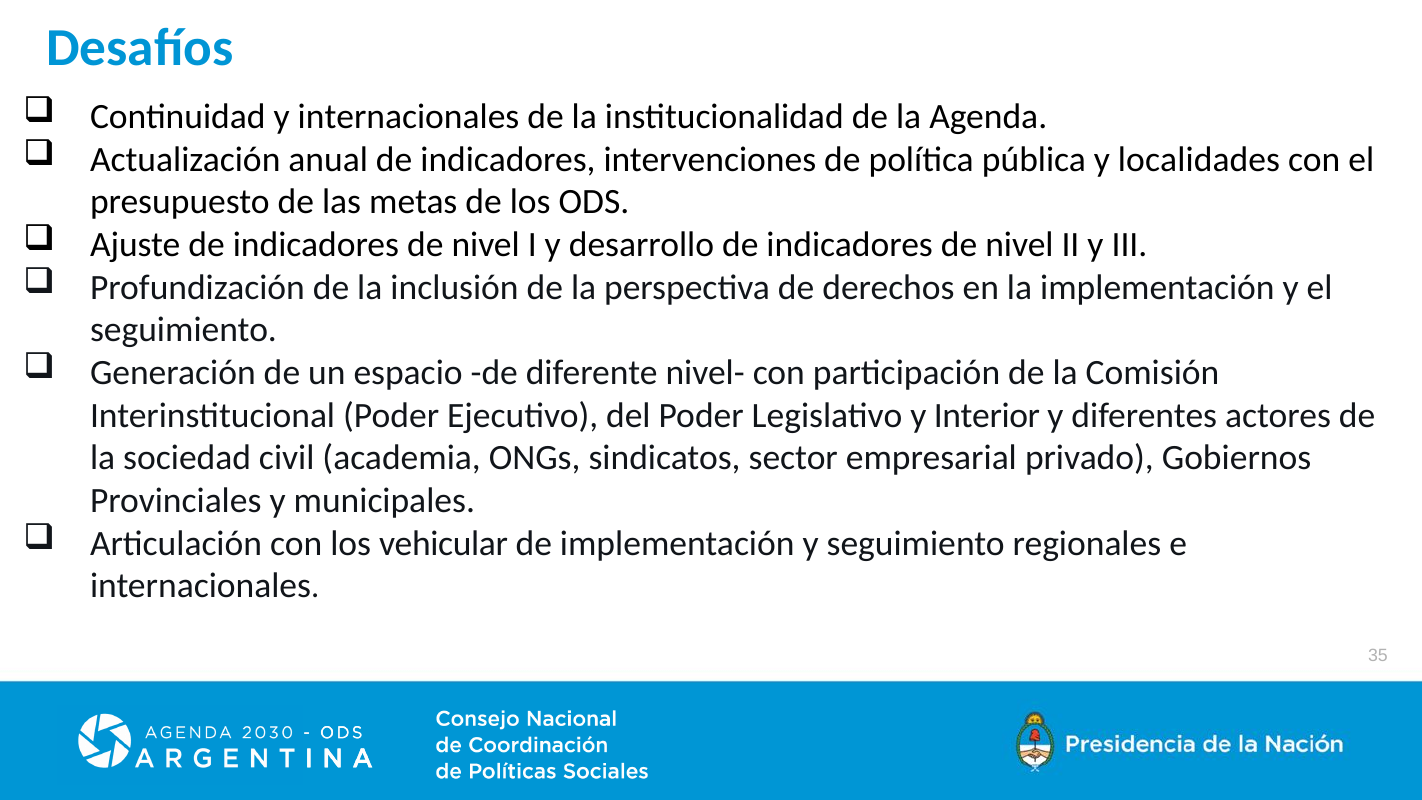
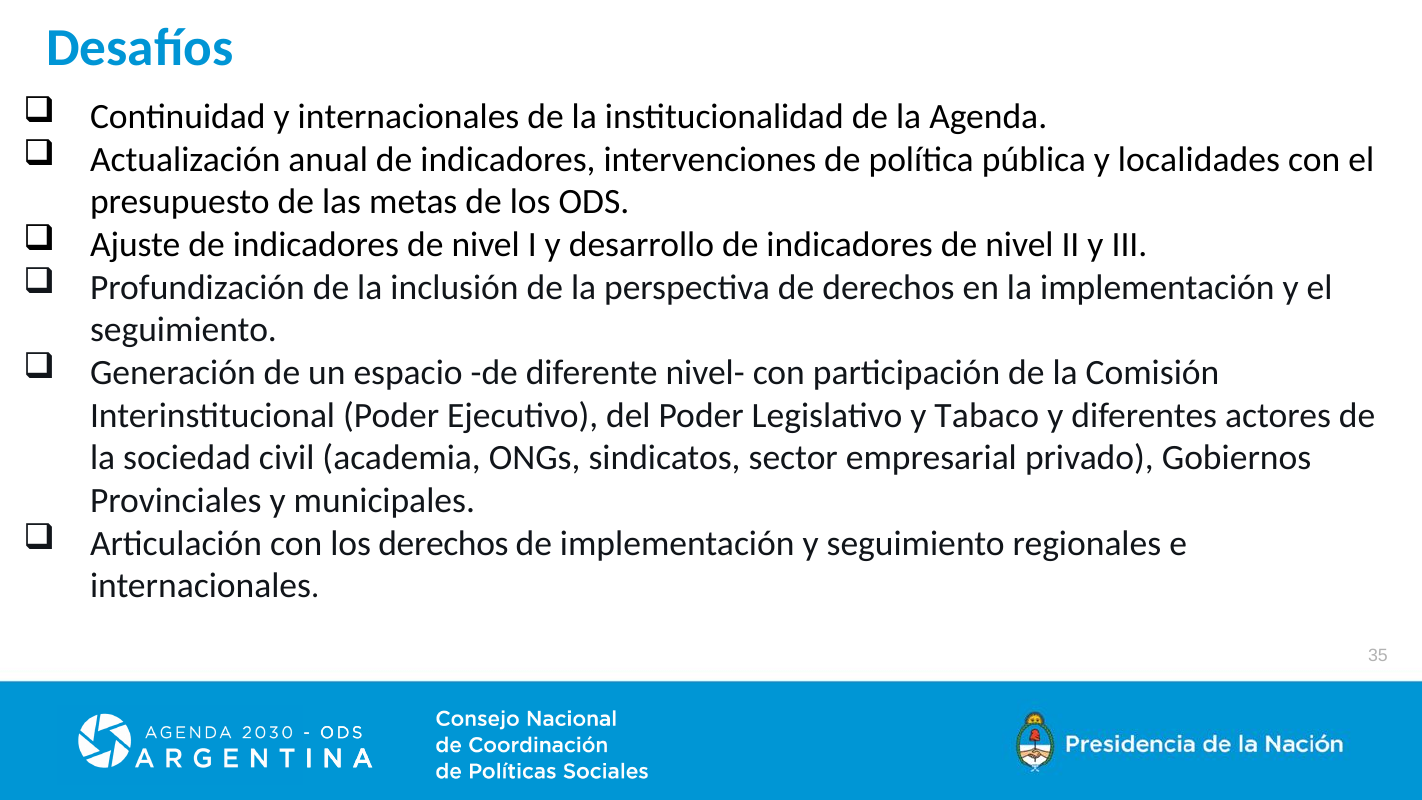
Interior: Interior -> Tabaco
los vehicular: vehicular -> derechos
